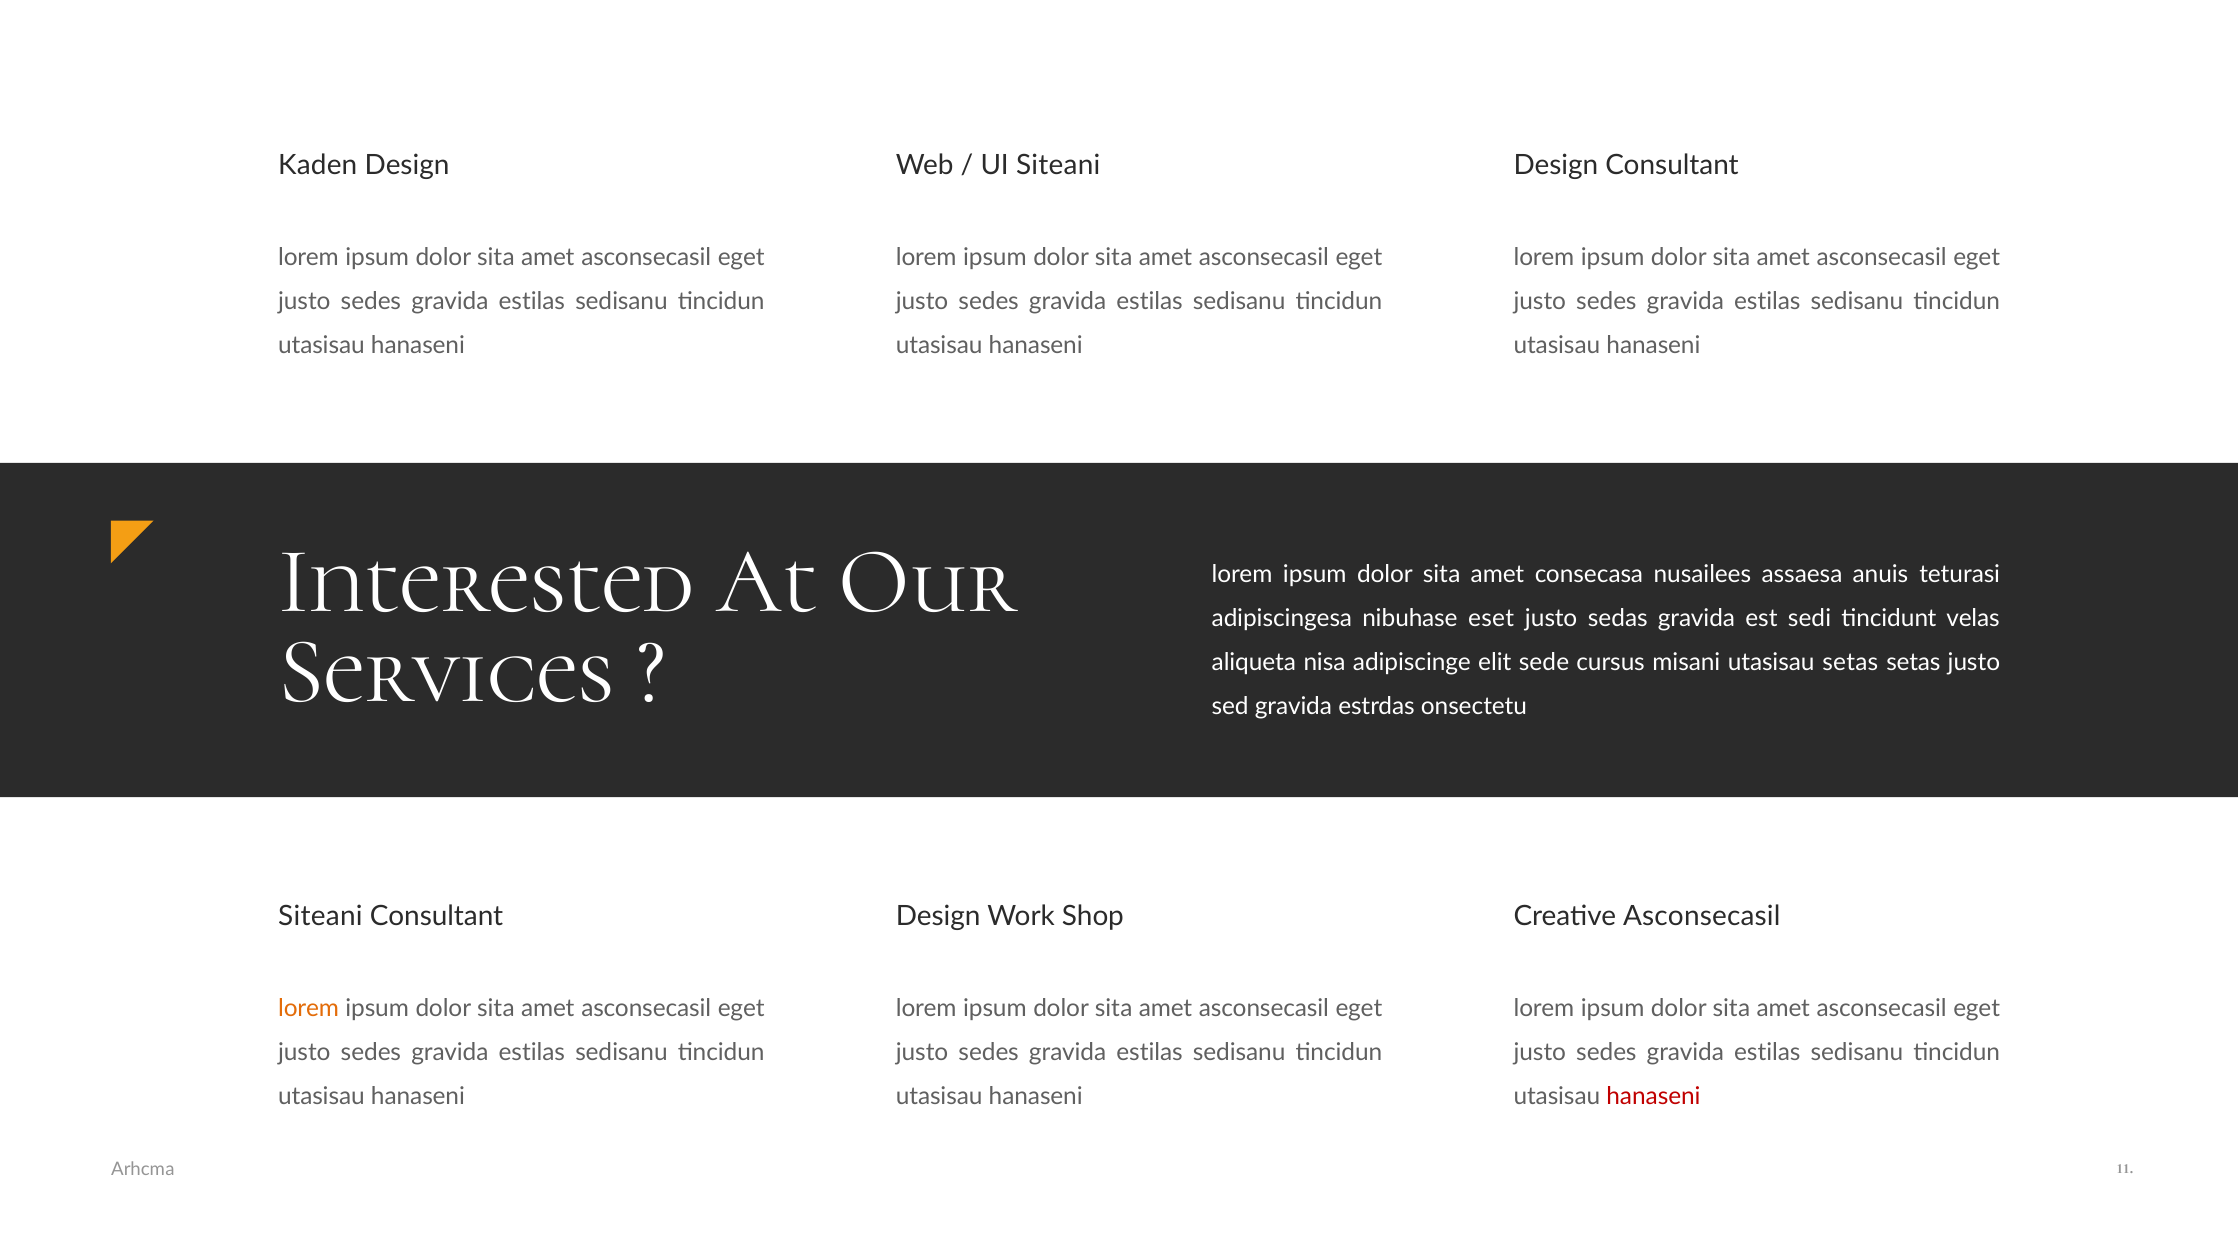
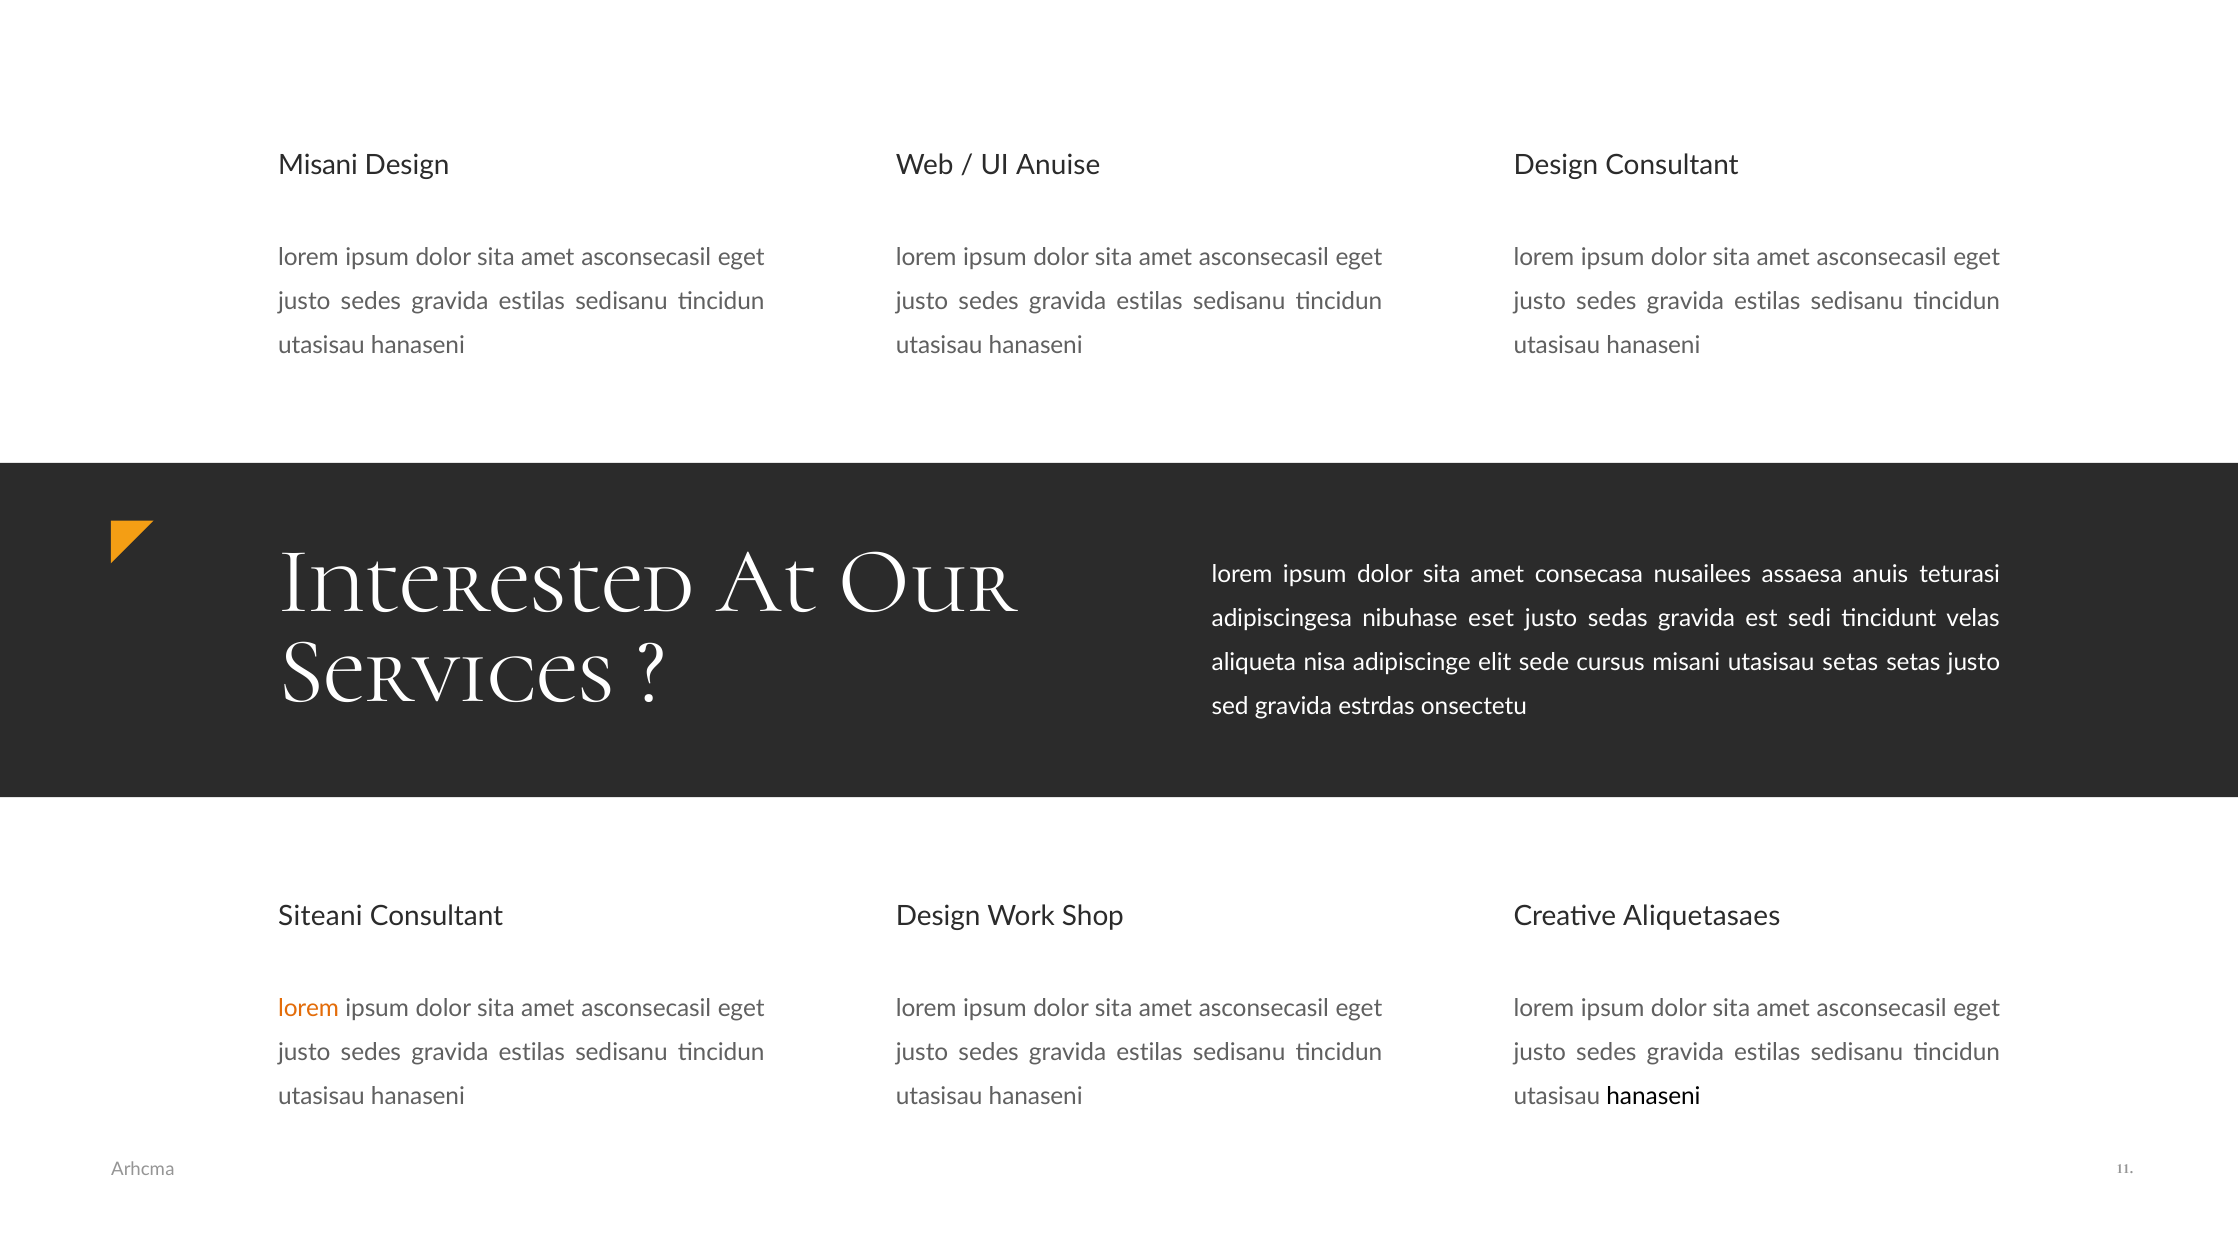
Kaden at (318, 165): Kaden -> Misani
UI Siteani: Siteani -> Anuise
Creative Asconsecasil: Asconsecasil -> Aliquetasaes
hanaseni at (1654, 1096) colour: red -> black
